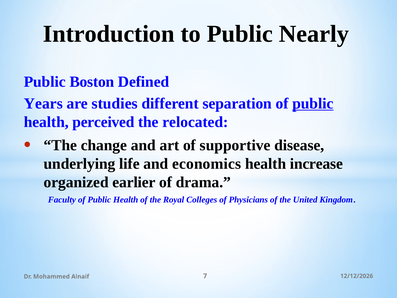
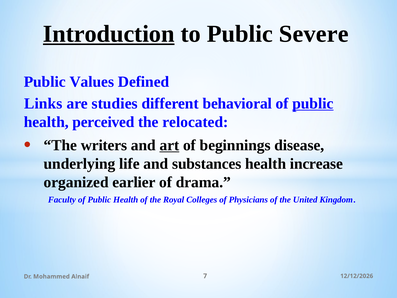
Introduction underline: none -> present
Nearly: Nearly -> Severe
Boston: Boston -> Values
Years: Years -> Links
separation: separation -> behavioral
change: change -> writers
art underline: none -> present
supportive: supportive -> beginnings
economics: economics -> substances
